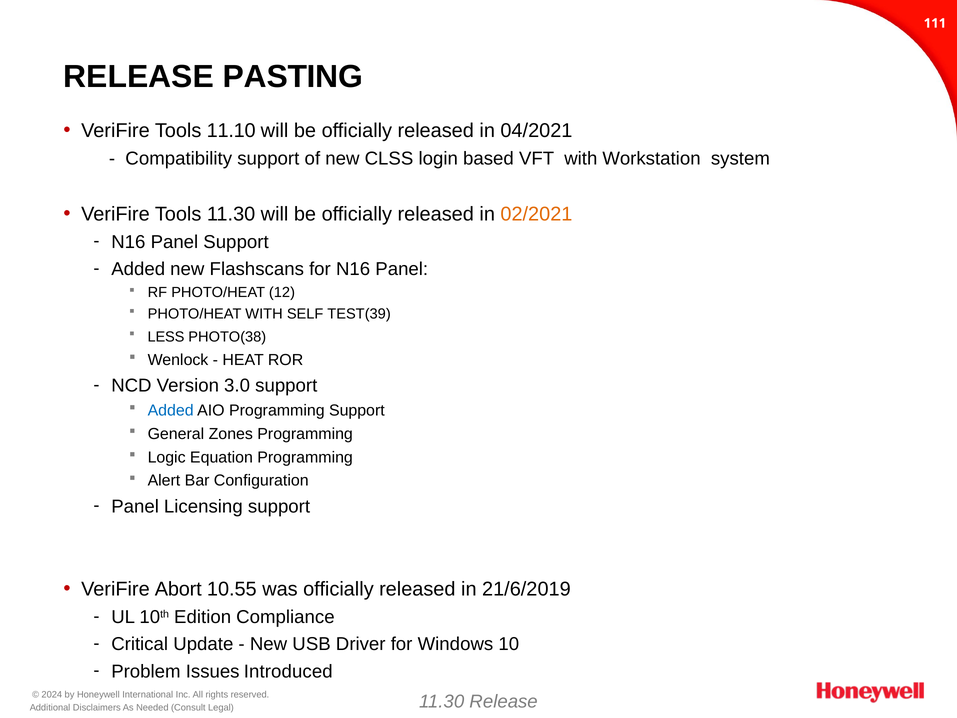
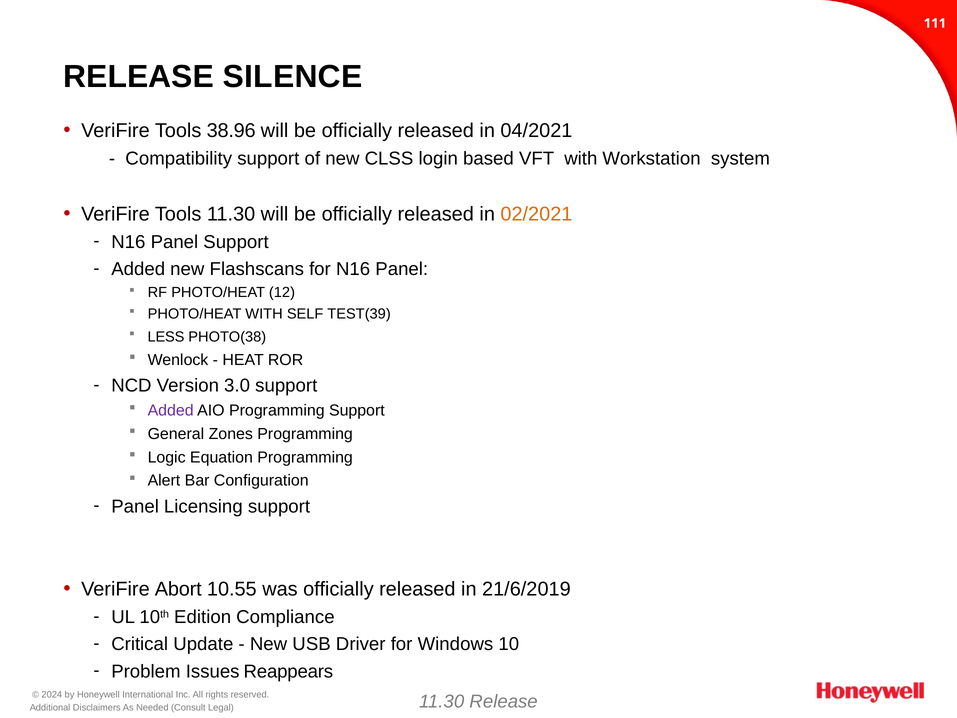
PASTING: PASTING -> SILENCE
11.10: 11.10 -> 38.96
Added at (171, 410) colour: blue -> purple
Introduced: Introduced -> Reappears
